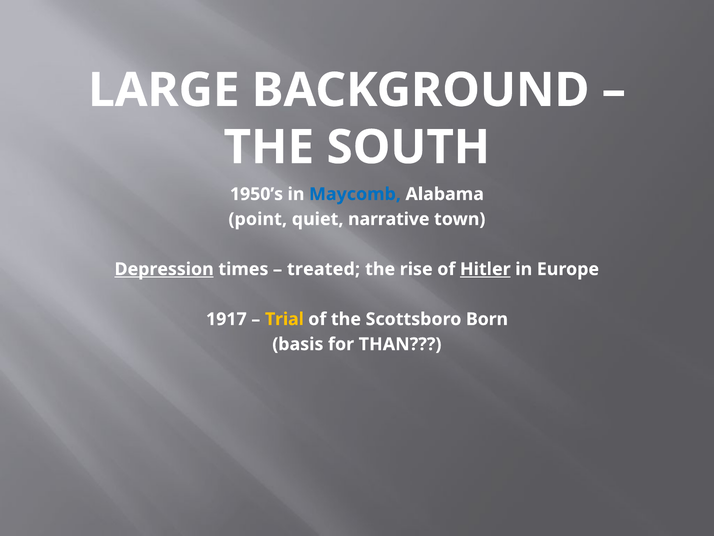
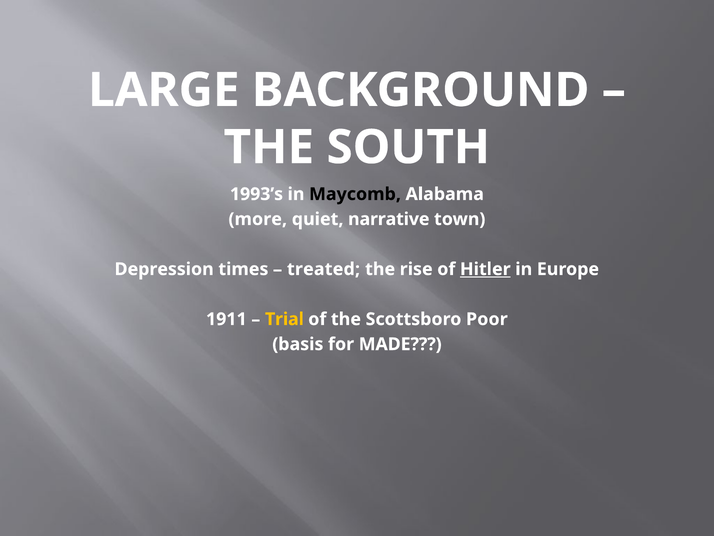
1950’s: 1950’s -> 1993’s
Maycomb colour: blue -> black
point: point -> more
Depression underline: present -> none
1917: 1917 -> 1911
Born: Born -> Poor
THAN: THAN -> MADE
